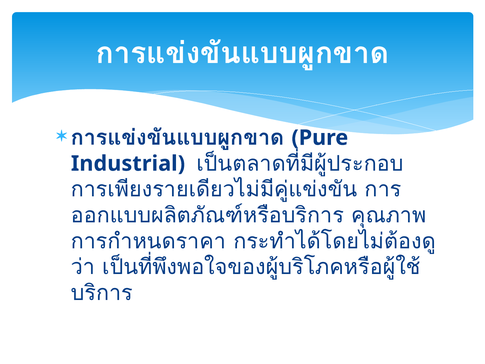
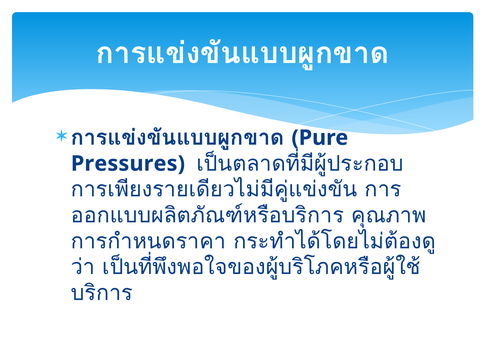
Industrial: Industrial -> Pressures
